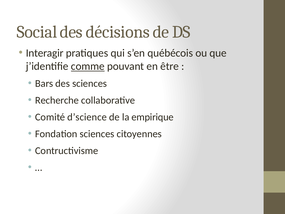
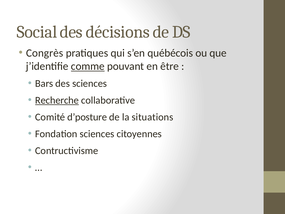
Interagir: Interagir -> Congrès
Recherche underline: none -> present
d’science: d’science -> d’posture
empirique: empirique -> situations
